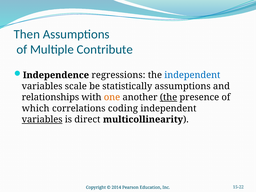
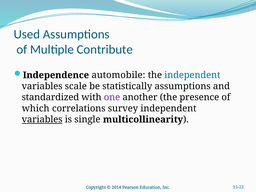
Then: Then -> Used
regressions: regressions -> automobile
relationships: relationships -> standardized
one colour: orange -> purple
the at (169, 97) underline: present -> none
coding: coding -> survey
direct: direct -> single
